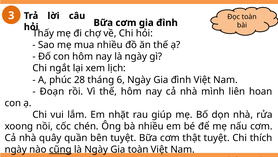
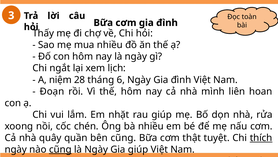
phúc: phúc -> niệm
bên tuyệt: tuyệt -> cũng
thích underline: none -> present
Gia toàn: toàn -> giúp
